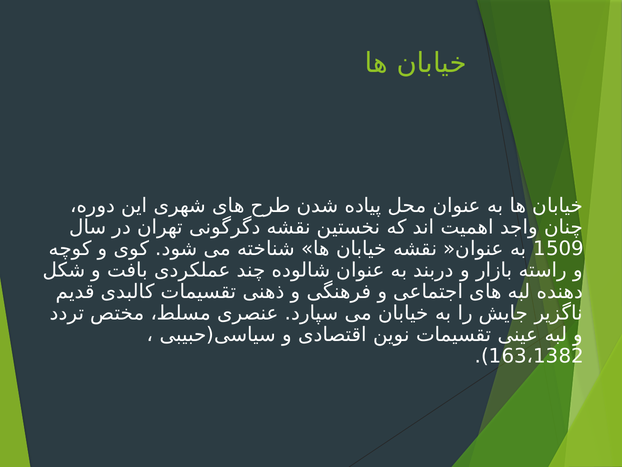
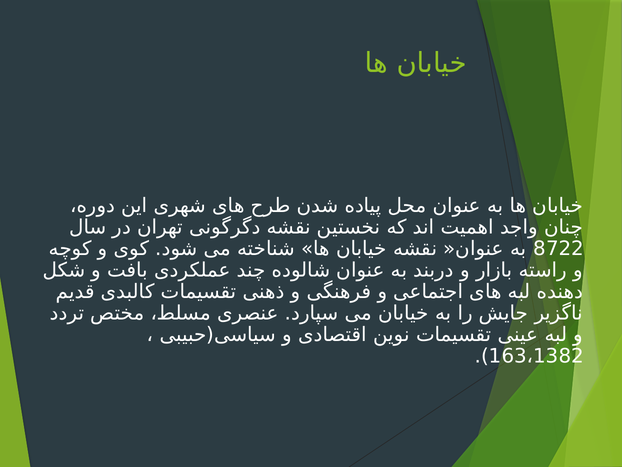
1509: 1509 -> 8722
